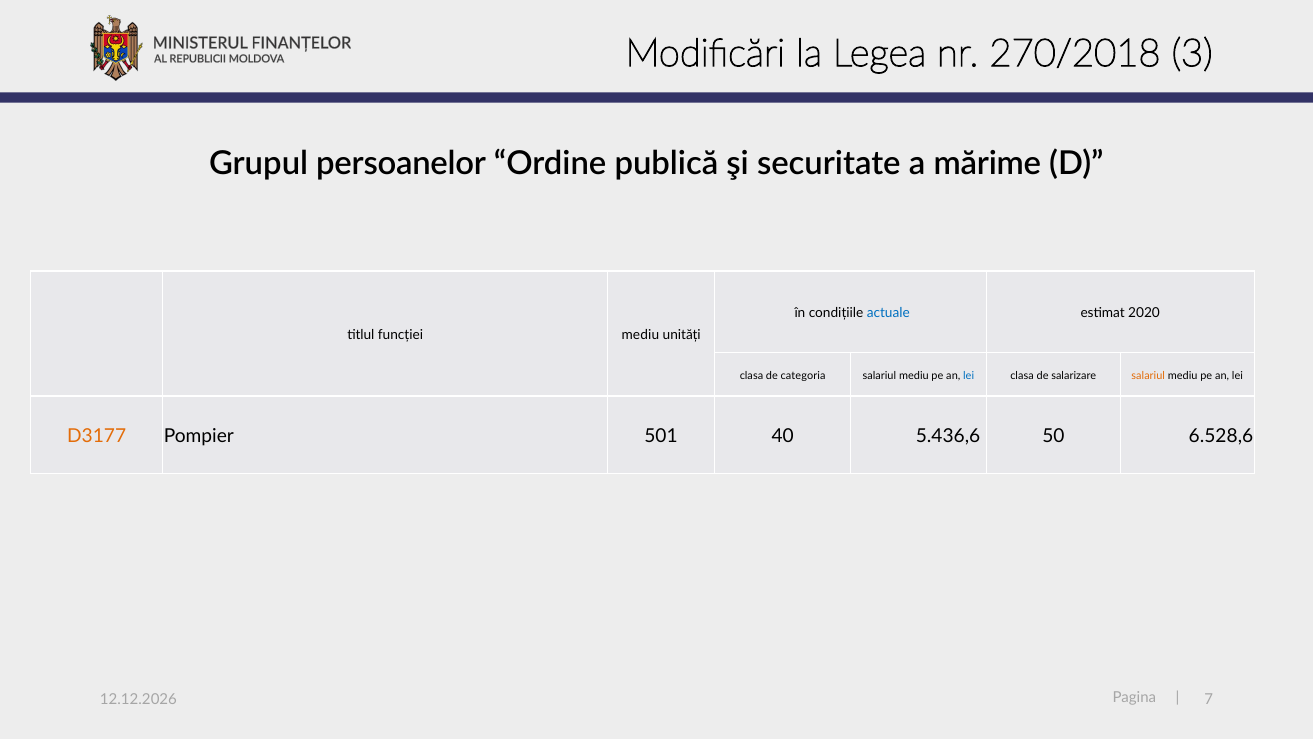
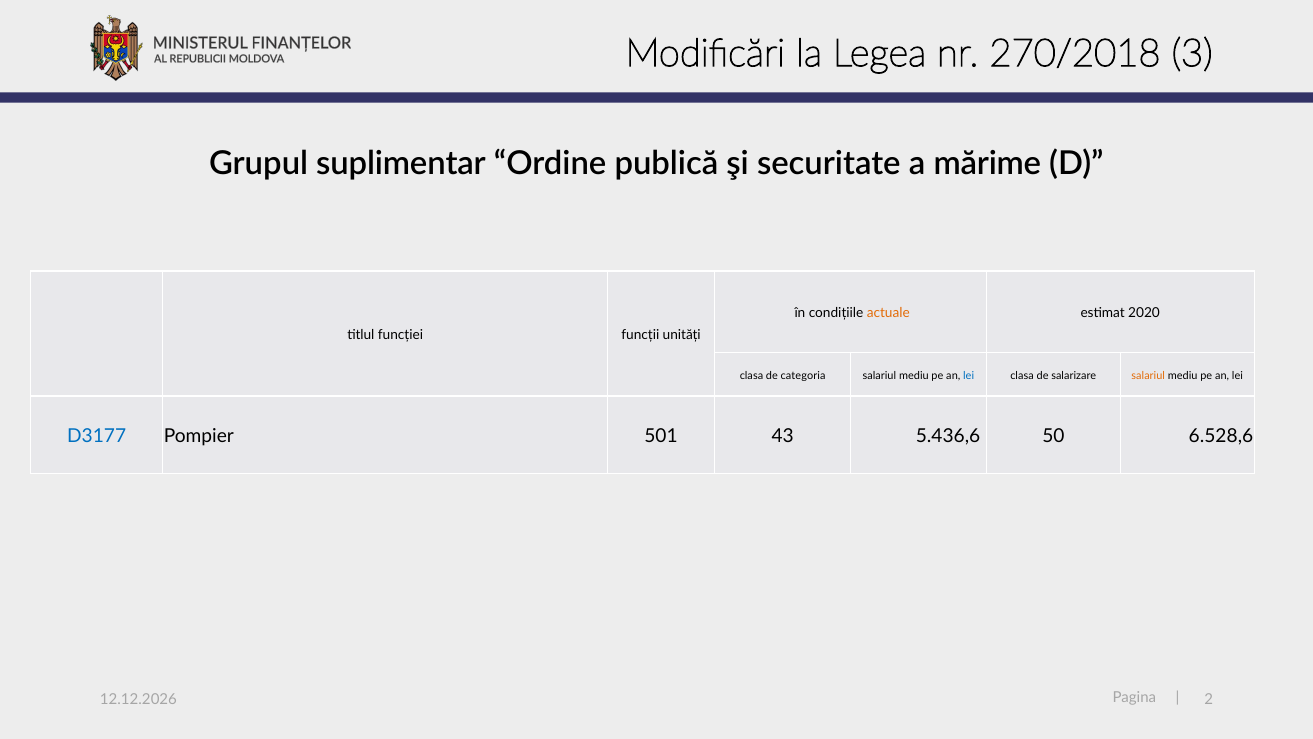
persoanelor: persoanelor -> suplimentar
actuale colour: blue -> orange
funcției mediu: mediu -> funcții
D3177 colour: orange -> blue
40: 40 -> 43
7: 7 -> 2
